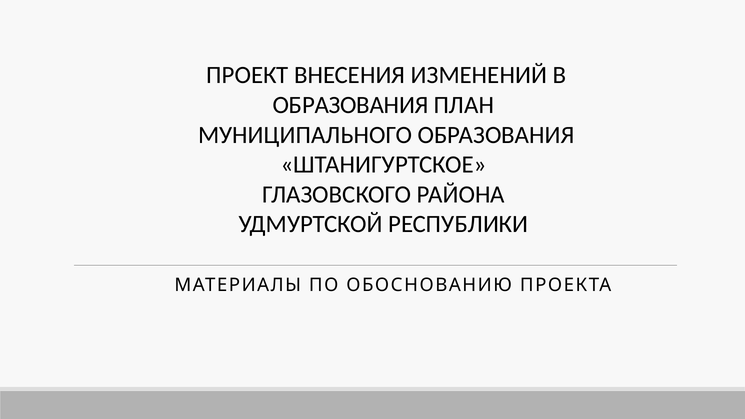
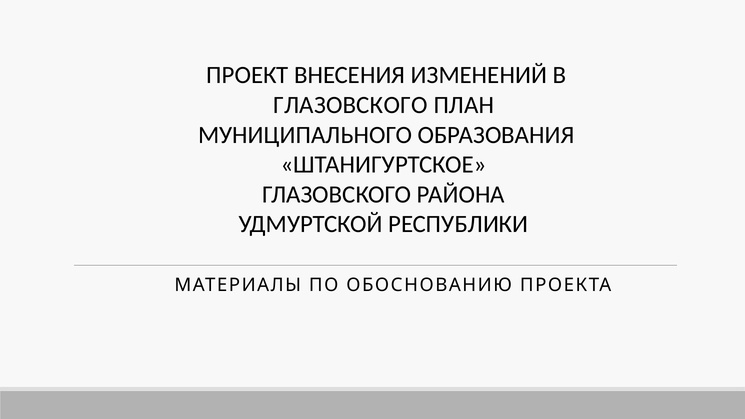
ОБРАЗОВАНИЯ at (351, 105): ОБРАЗОВАНИЯ -> ГЛАЗОВСКОГО
